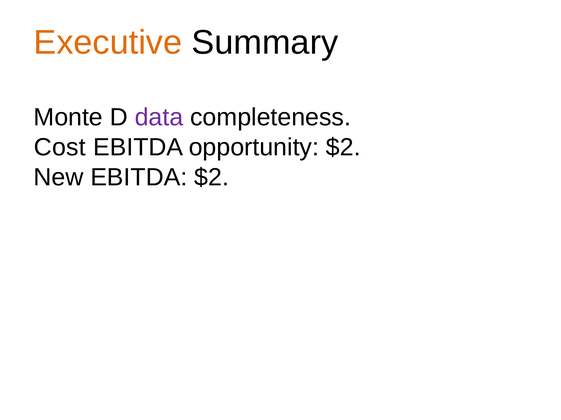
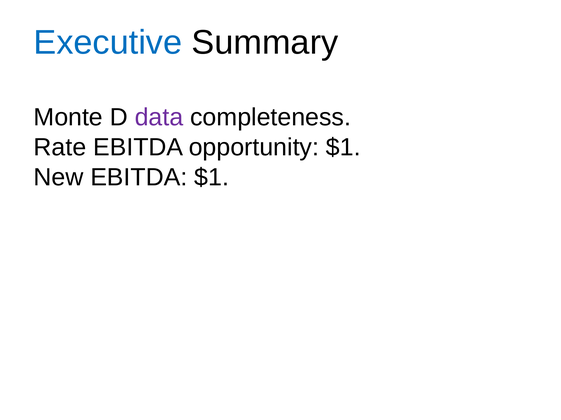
Executive colour: orange -> blue
Cost: Cost -> Rate
opportunity $2: $2 -> $1
EBITDA $2: $2 -> $1
